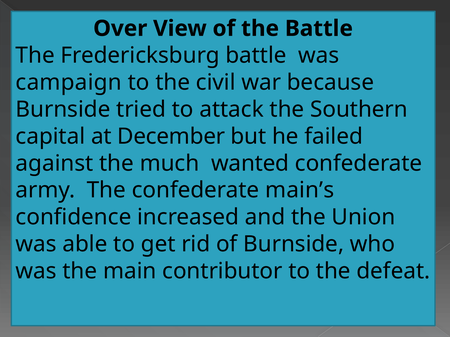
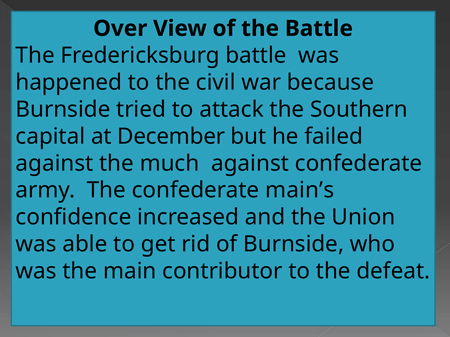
campaign: campaign -> happened
much wanted: wanted -> against
